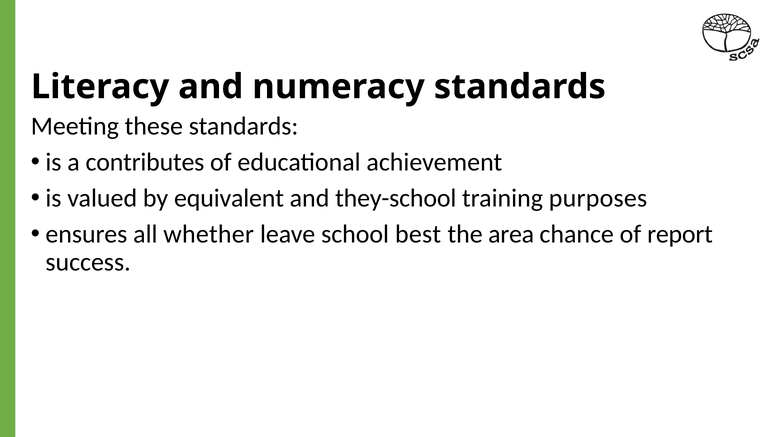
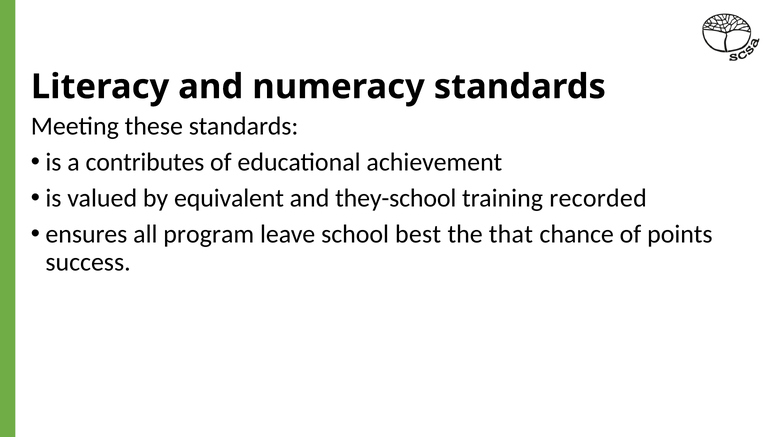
purposes: purposes -> recorded
whether: whether -> program
area: area -> that
report: report -> points
